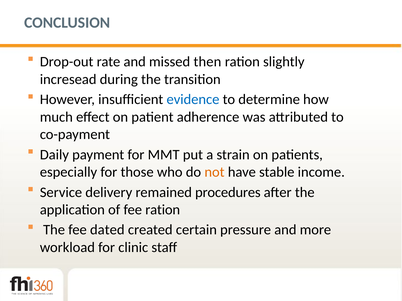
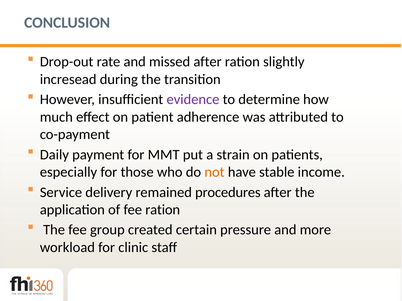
missed then: then -> after
evidence colour: blue -> purple
dated: dated -> group
